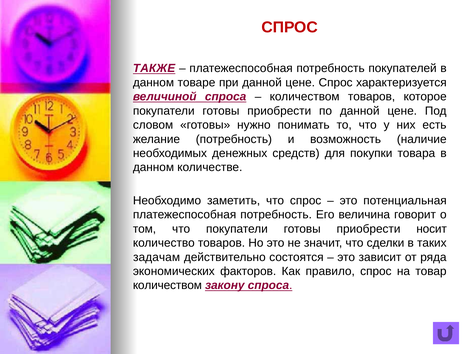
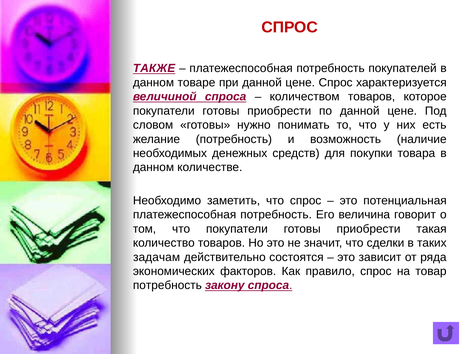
носит: носит -> такая
количеством at (167, 285): количеством -> потребность
